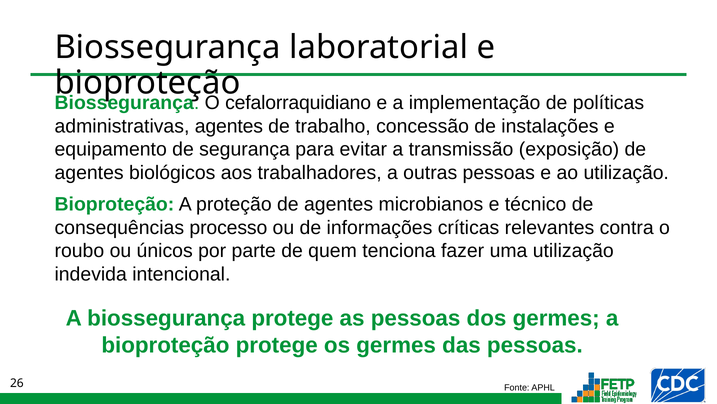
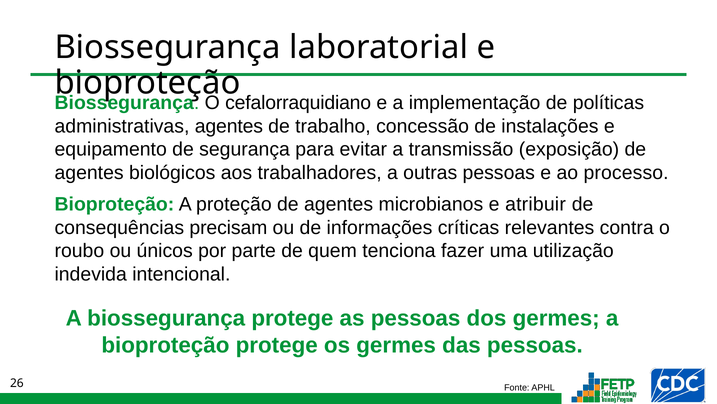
ao utilização: utilização -> processo
técnico: técnico -> atribuir
processo: processo -> precisam
